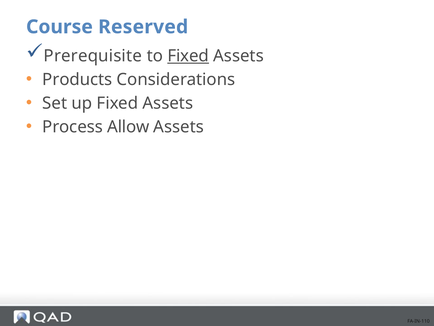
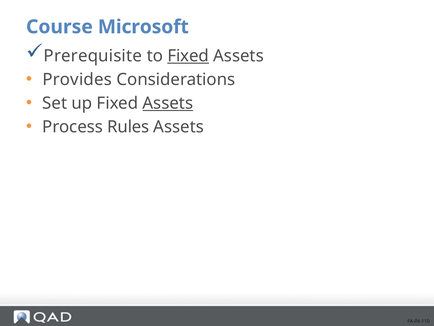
Reserved: Reserved -> Microsoft
Products: Products -> Provides
Assets at (168, 103) underline: none -> present
Allow: Allow -> Rules
